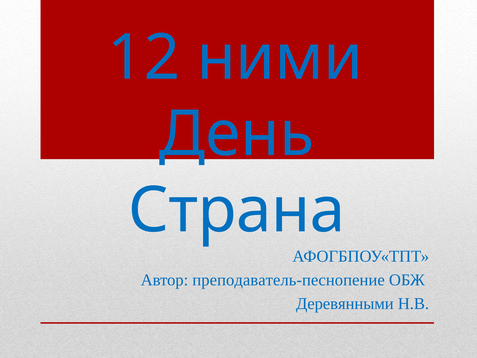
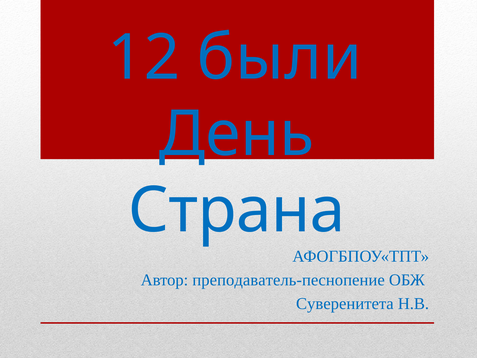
ними: ними -> были
Деревянными: Деревянными -> Суверенитета
